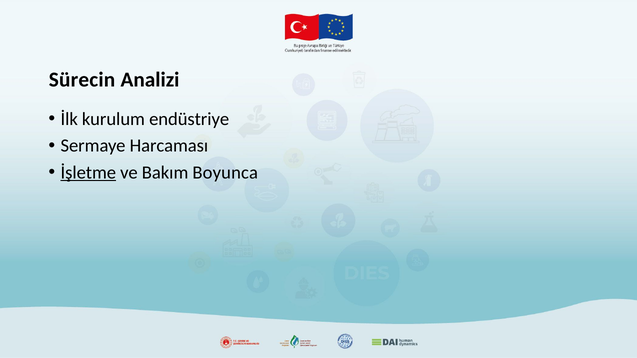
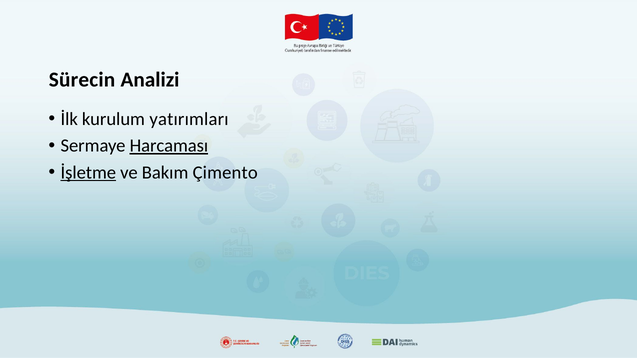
endüstriye: endüstriye -> yatırımları
Harcaması underline: none -> present
Boyunca: Boyunca -> Çimento
